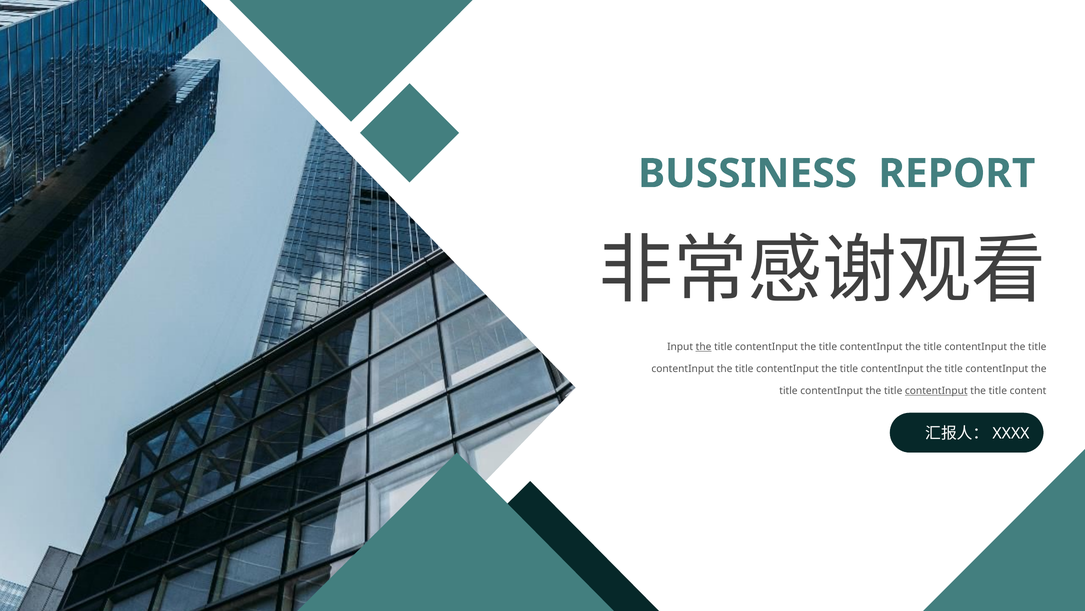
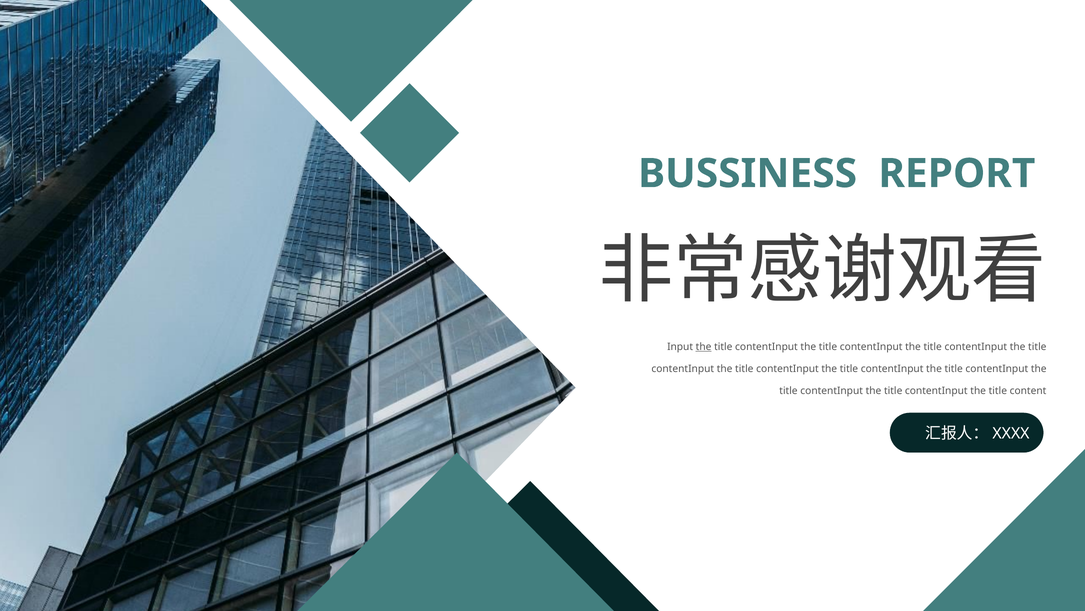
contentInput at (936, 391) underline: present -> none
